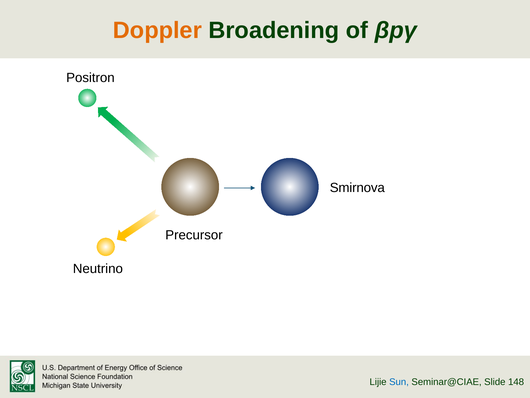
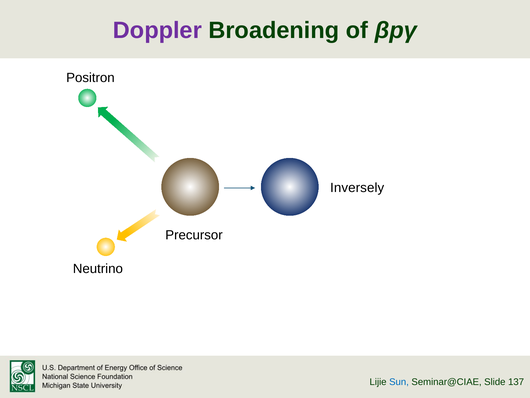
Doppler colour: orange -> purple
Smirnova: Smirnova -> Inversely
148: 148 -> 137
